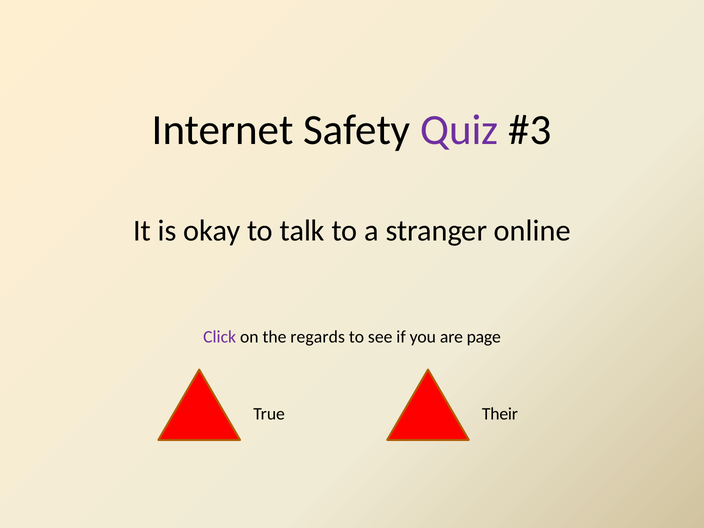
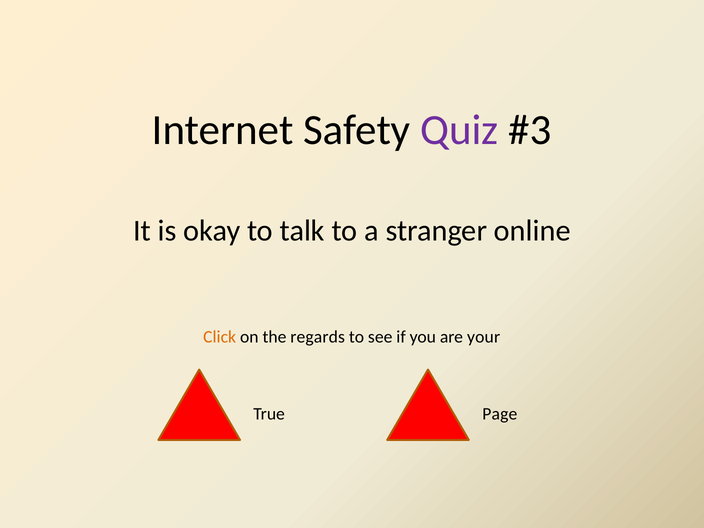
Click colour: purple -> orange
page: page -> your
Their: Their -> Page
